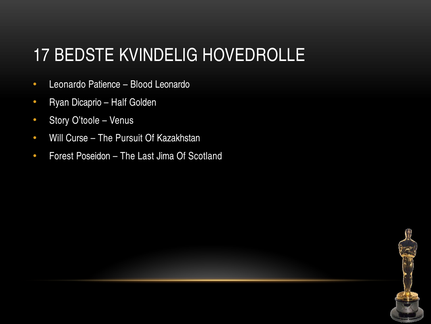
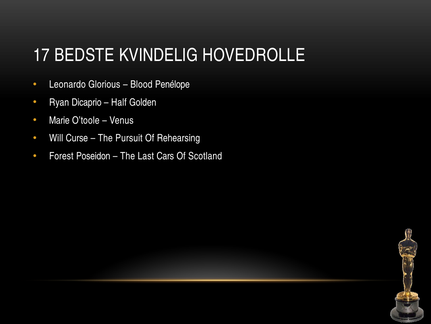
Patience: Patience -> Glorious
Blood Leonardo: Leonardo -> Penélope
Story: Story -> Marie
Kazakhstan: Kazakhstan -> Rehearsing
Jima: Jima -> Cars
